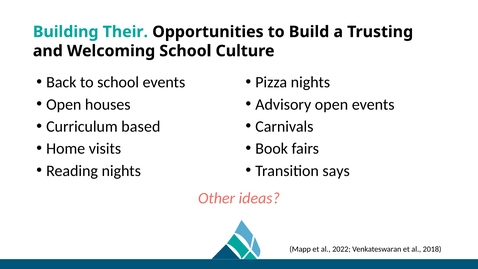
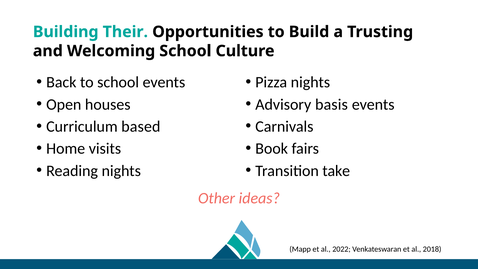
Advisory open: open -> basis
says: says -> take
